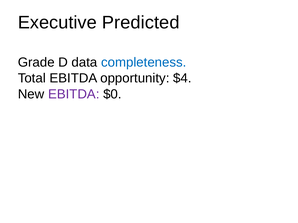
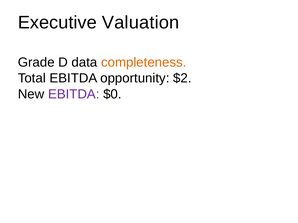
Predicted: Predicted -> Valuation
completeness colour: blue -> orange
$4: $4 -> $2
